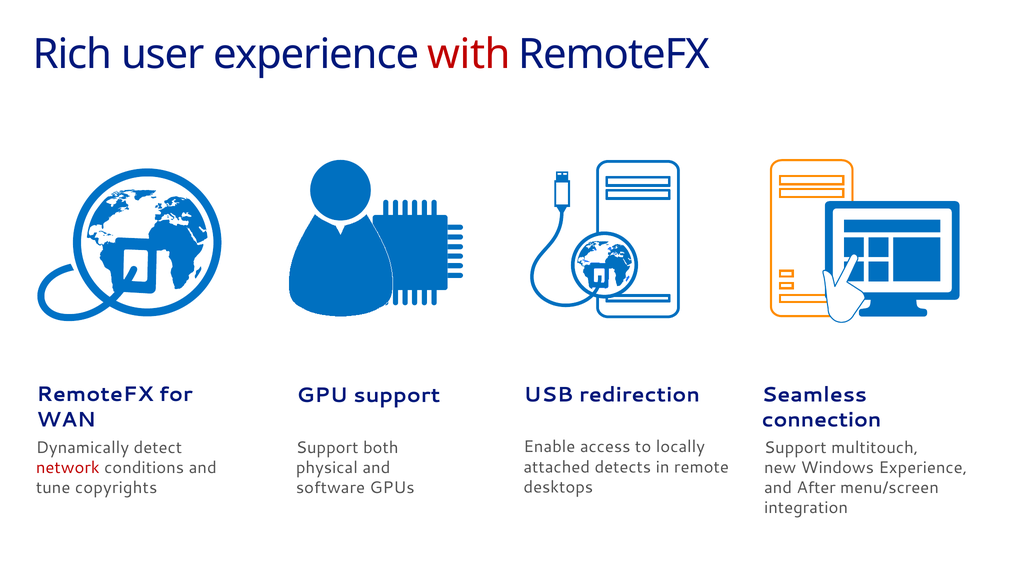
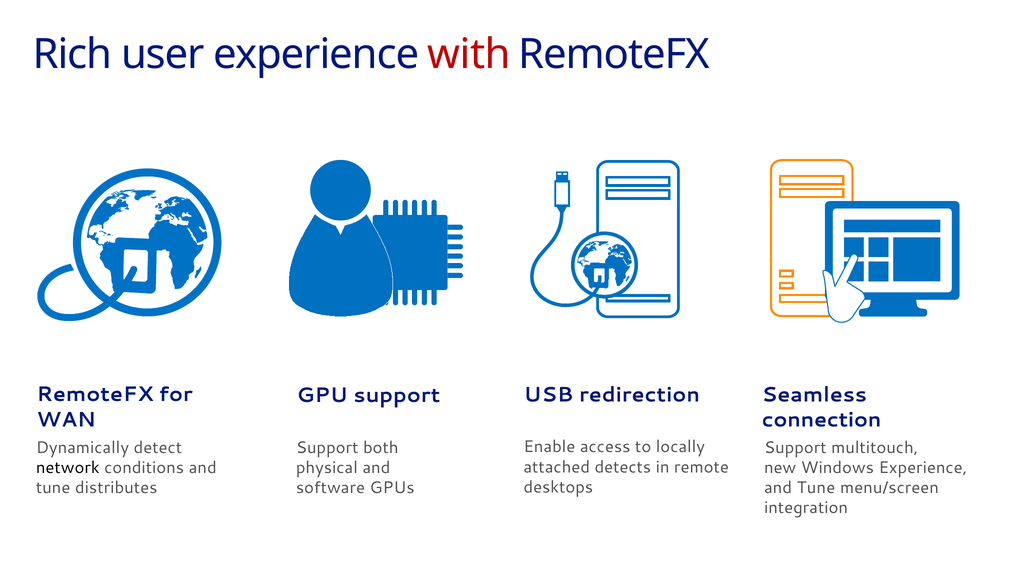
network colour: red -> black
copyrights: copyrights -> distributes
After at (816, 488): After -> Tune
